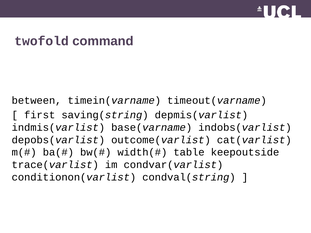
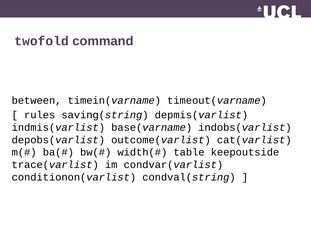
first: first -> rules
